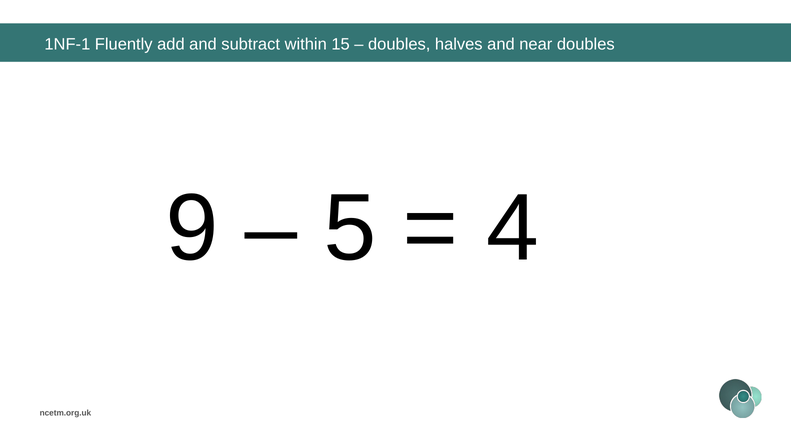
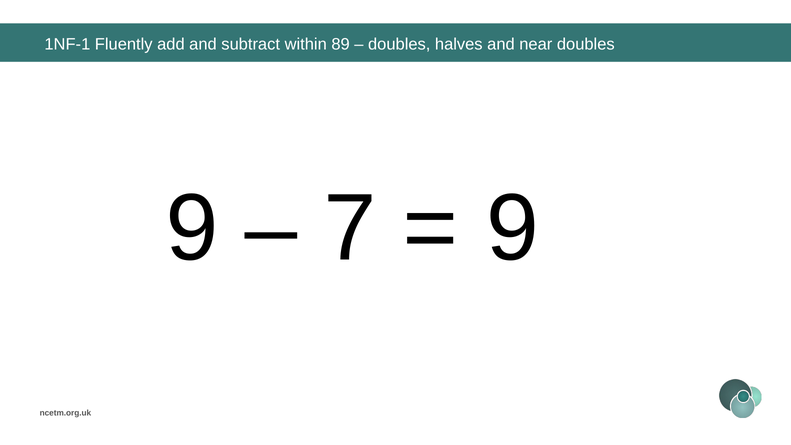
15: 15 -> 89
5: 5 -> 7
4 at (512, 228): 4 -> 9
